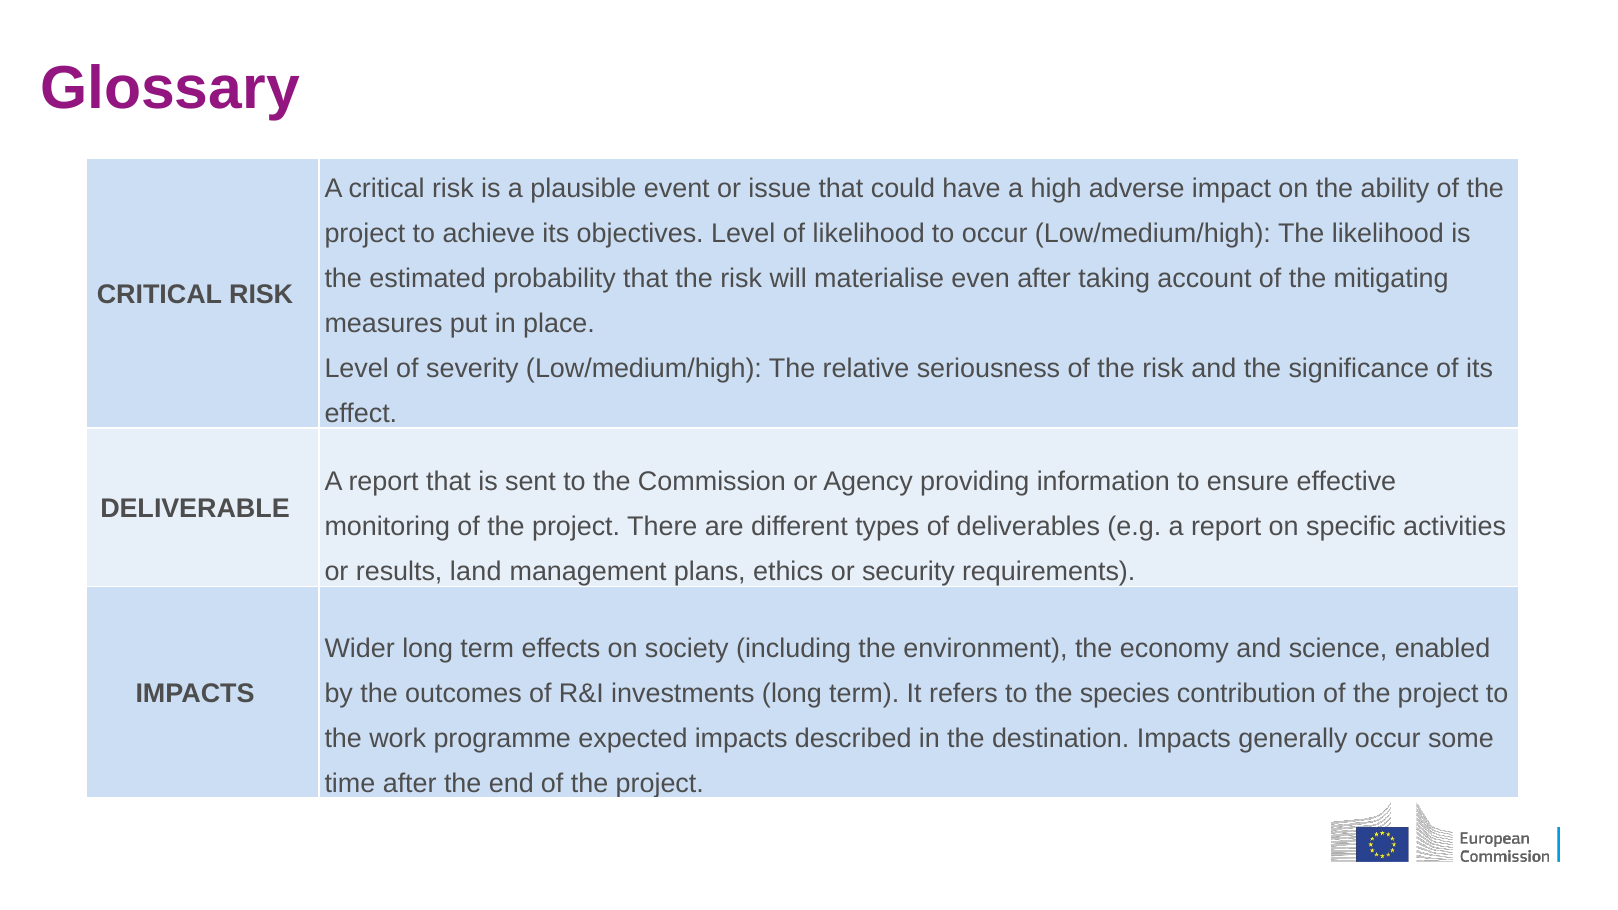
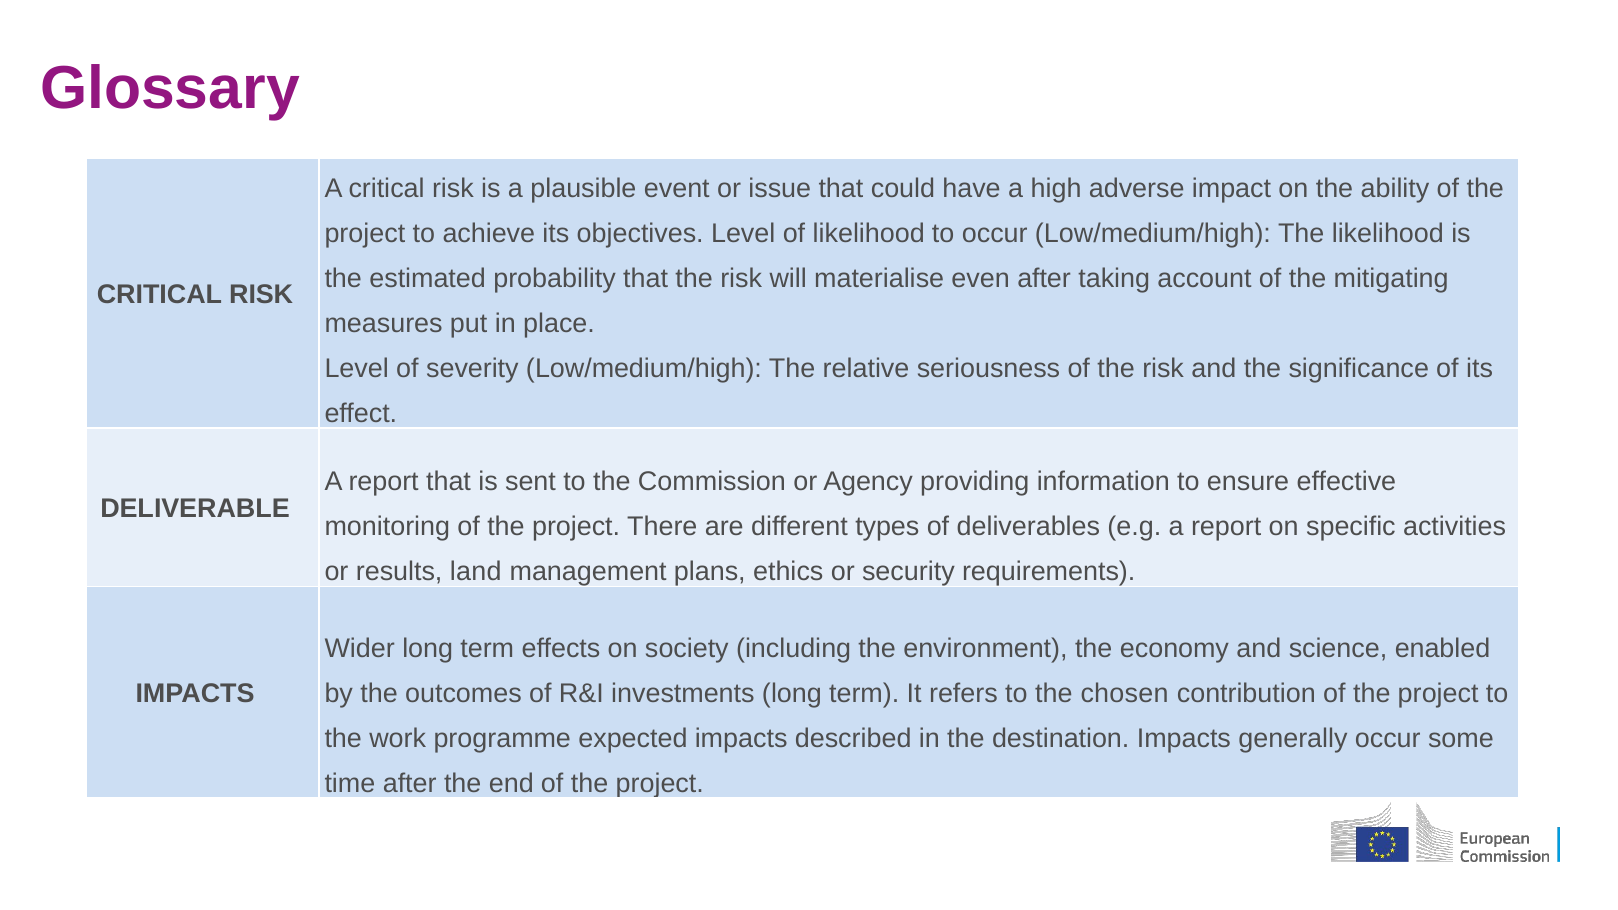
species: species -> chosen
